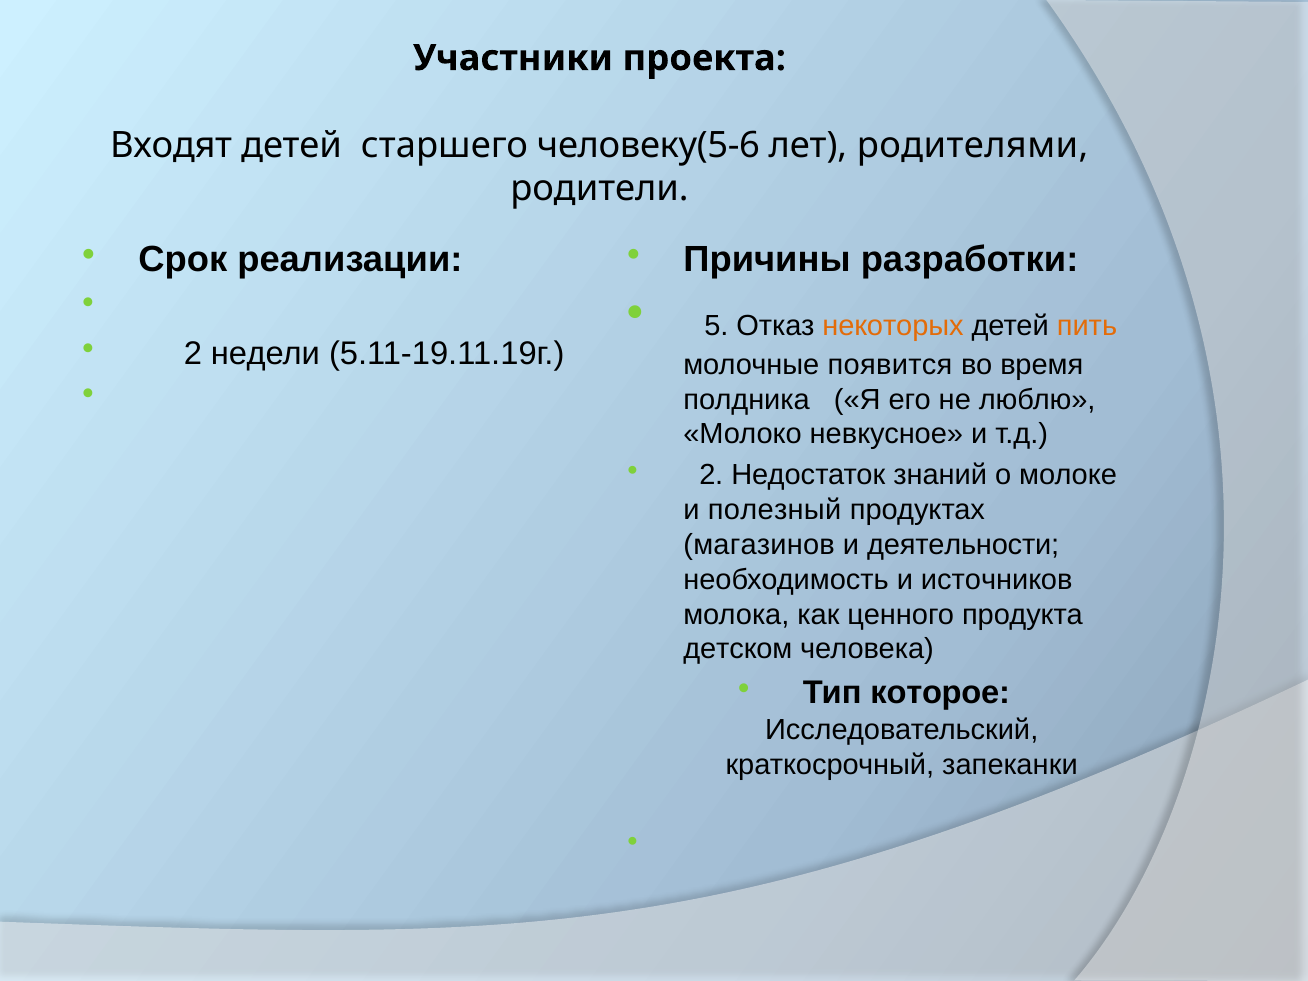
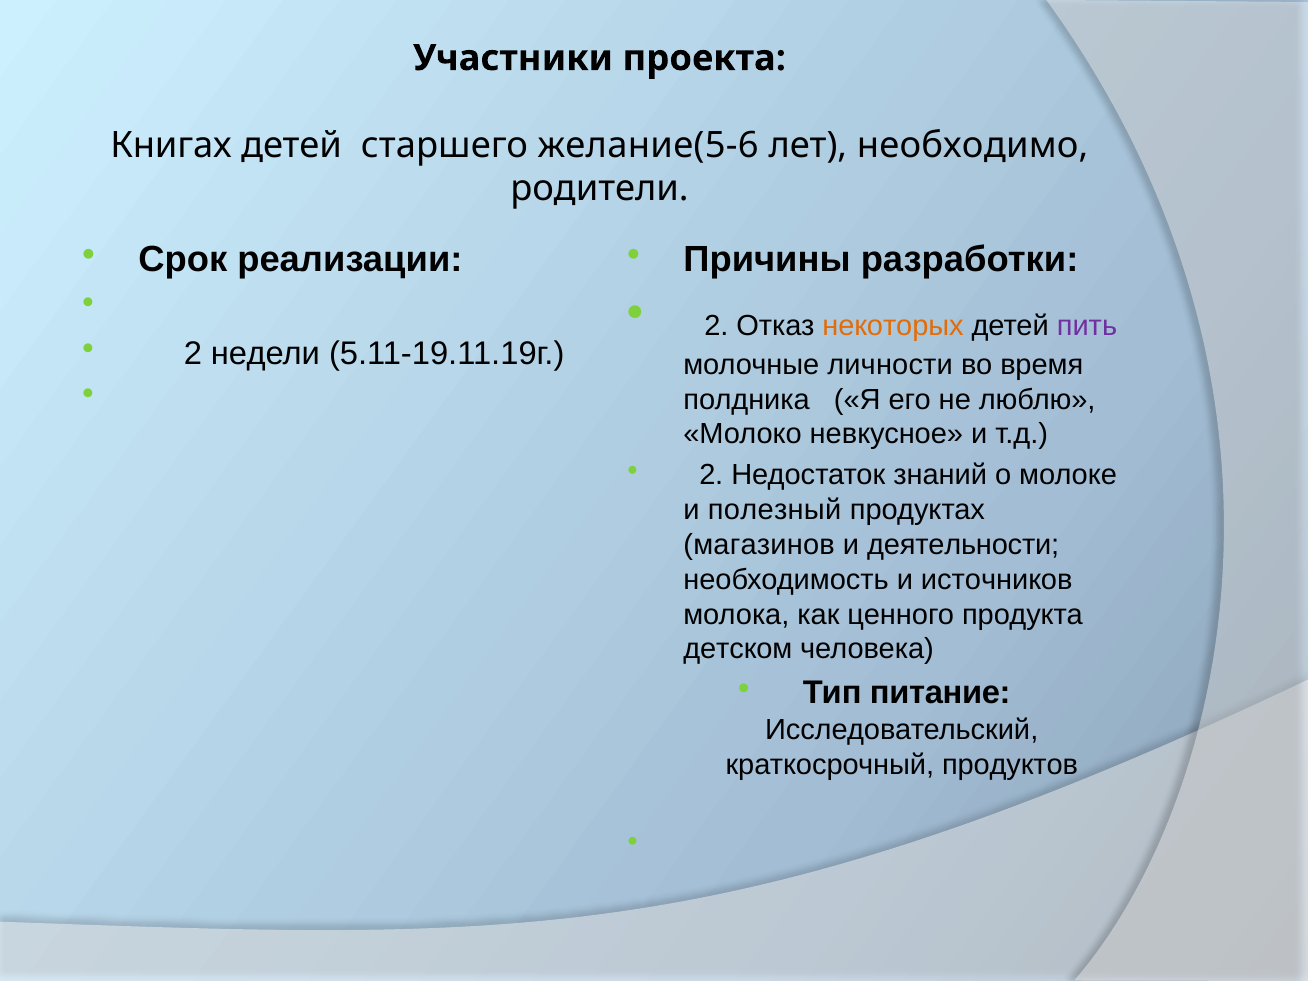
Входят: Входят -> Книгах
человеку(5-6: человеку(5-6 -> желание(5-6
родителями: родителями -> необходимо
5 at (716, 326): 5 -> 2
пить colour: orange -> purple
появится: появится -> личности
которое: которое -> питание
запеканки: запеканки -> продуктов
